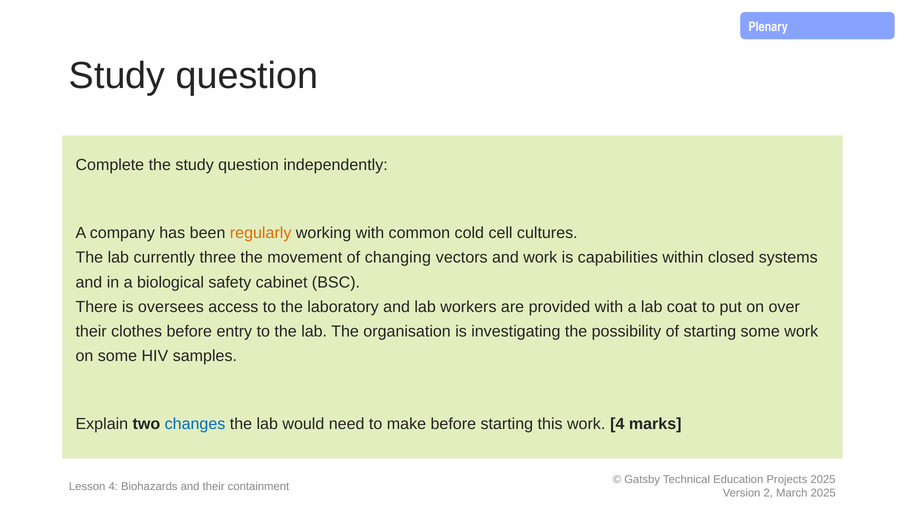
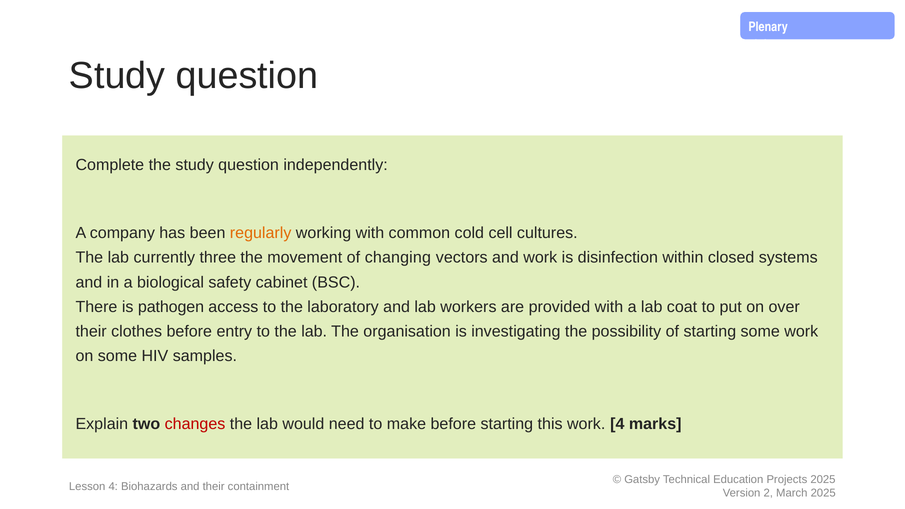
capabilities: capabilities -> disinfection
oversees: oversees -> pathogen
changes colour: blue -> red
